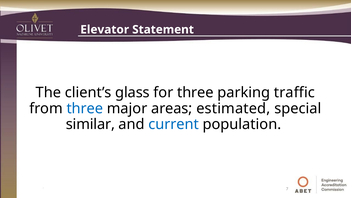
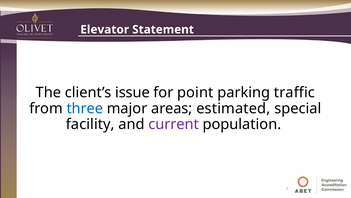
glass: glass -> issue
for three: three -> point
similar: similar -> facility
current colour: blue -> purple
